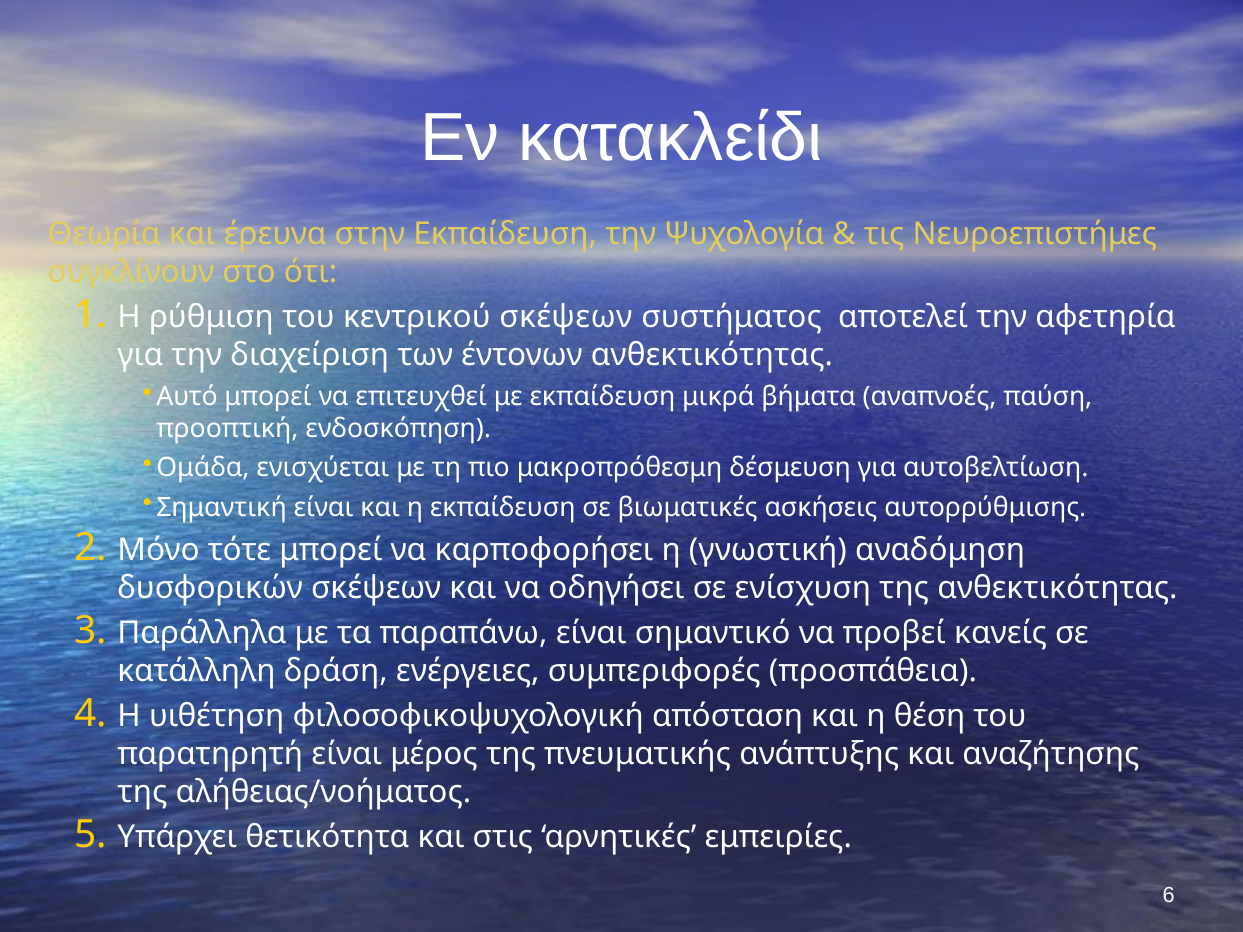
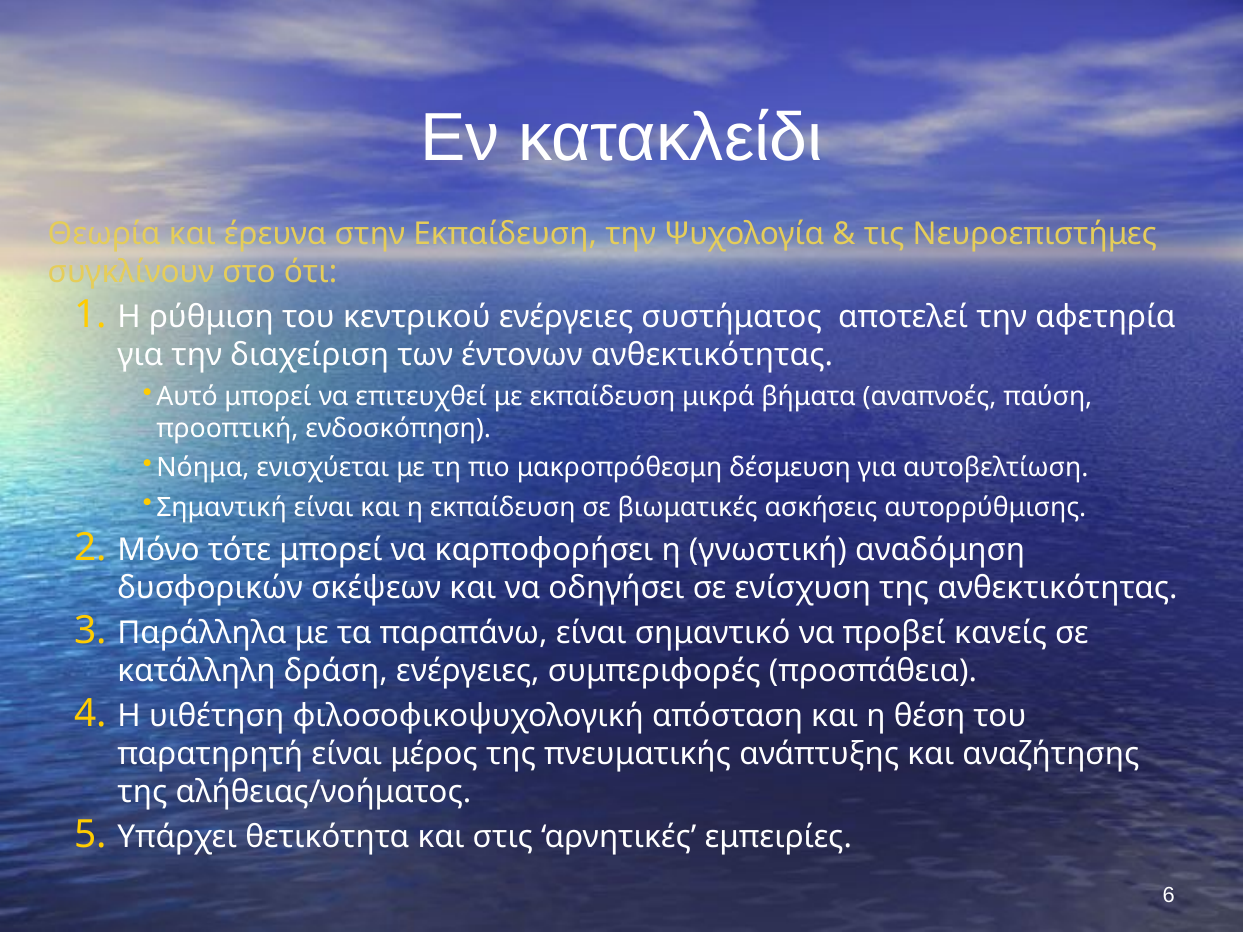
κεντρικού σκέψεων: σκέψεων -> ενέργειες
Ομάδα: Ομάδα -> Νόημα
